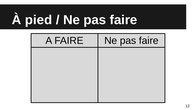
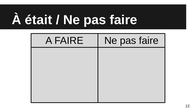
pied: pied -> était
